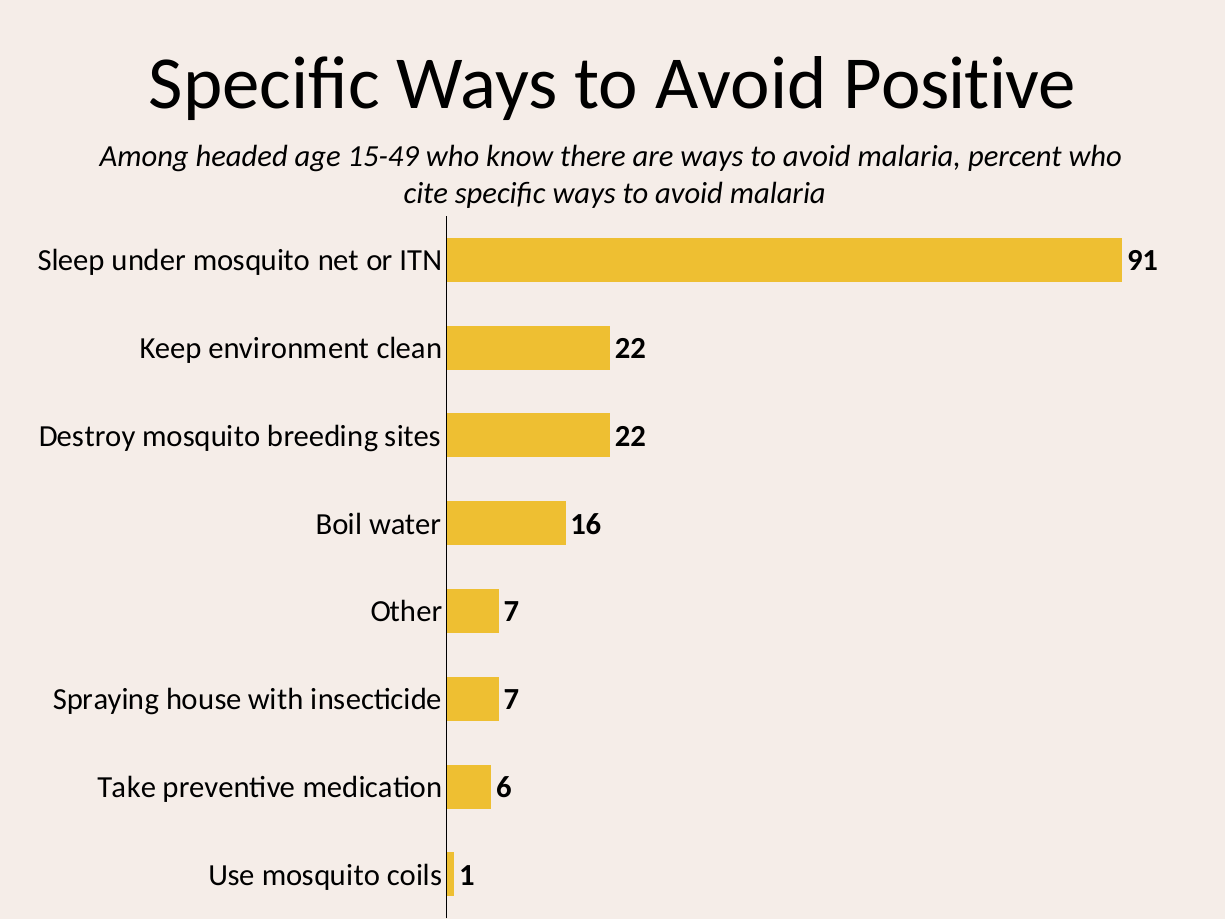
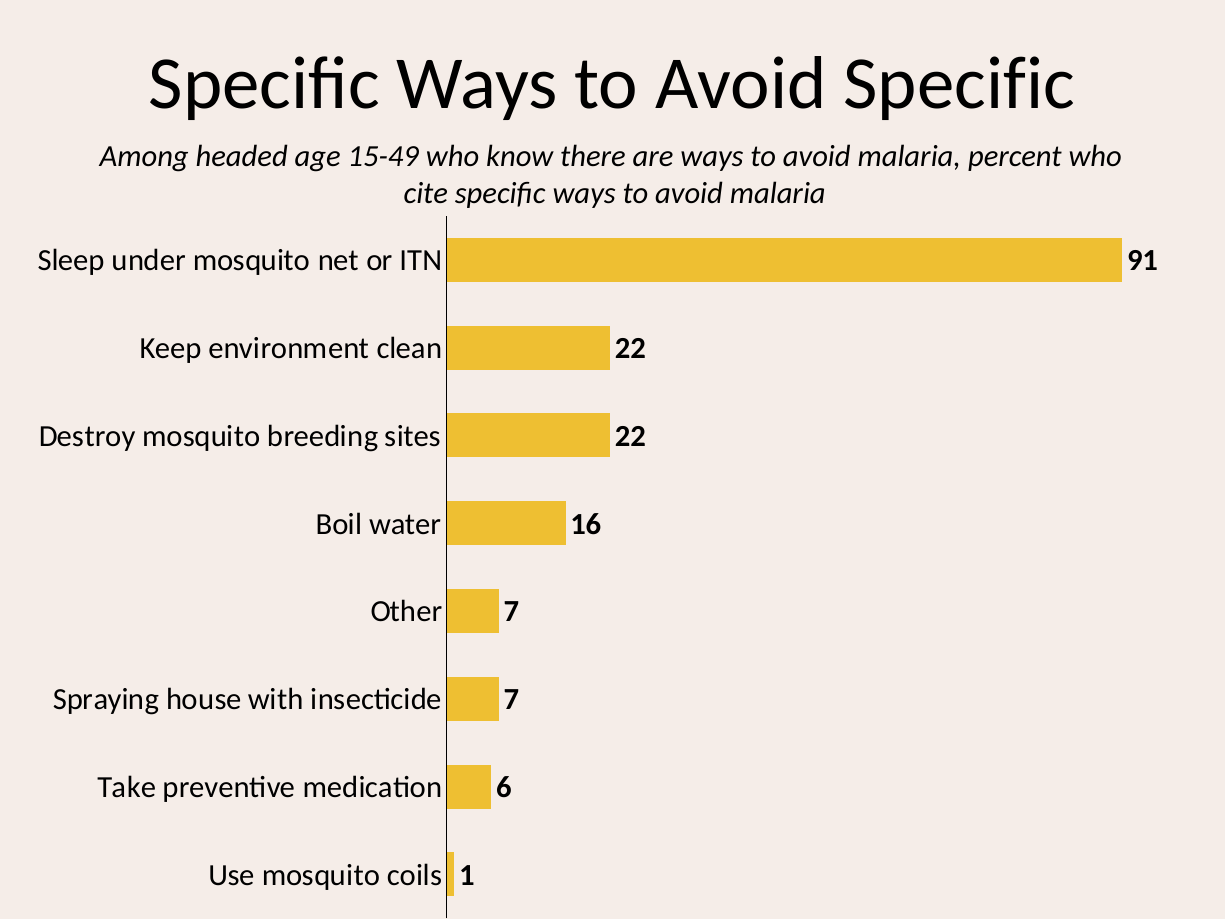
Avoid Positive: Positive -> Specific
